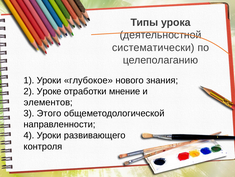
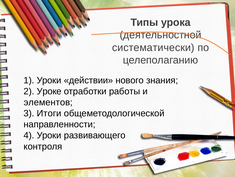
глубокое: глубокое -> действии
мнение: мнение -> работы
Этого: Этого -> Итоги
